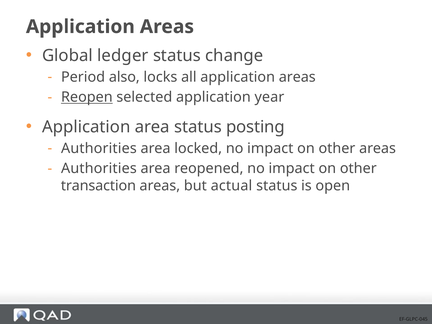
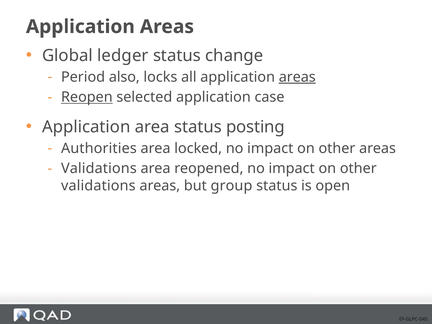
areas at (297, 77) underline: none -> present
year: year -> case
Authorities at (99, 168): Authorities -> Validations
transaction at (98, 186): transaction -> validations
actual: actual -> group
